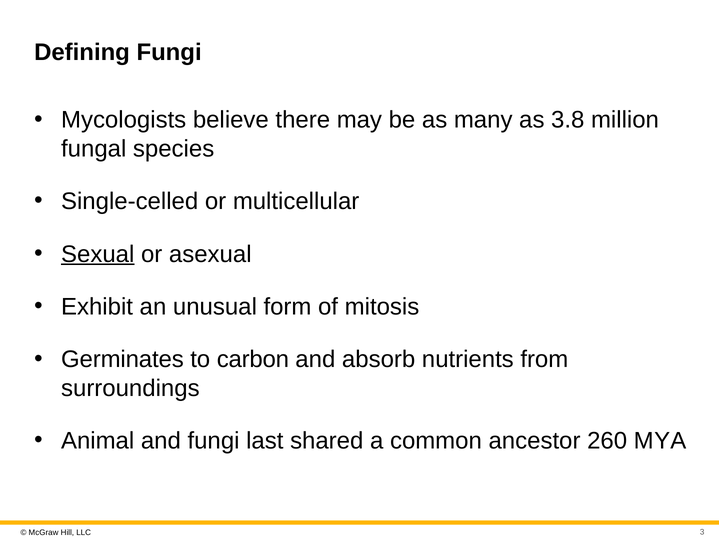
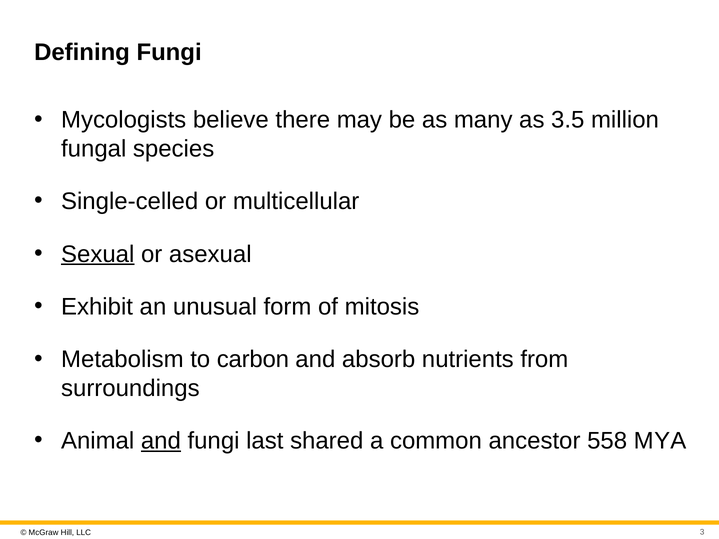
3.8: 3.8 -> 3.5
Germinates: Germinates -> Metabolism
and at (161, 441) underline: none -> present
260: 260 -> 558
